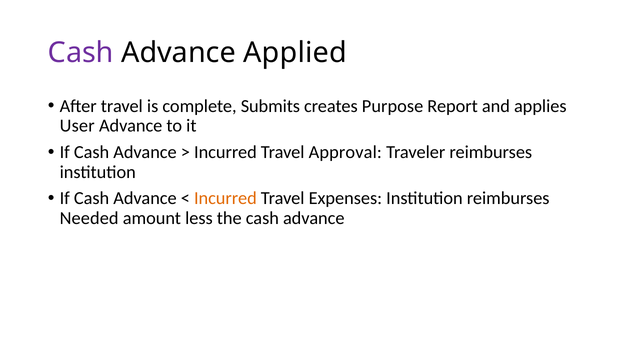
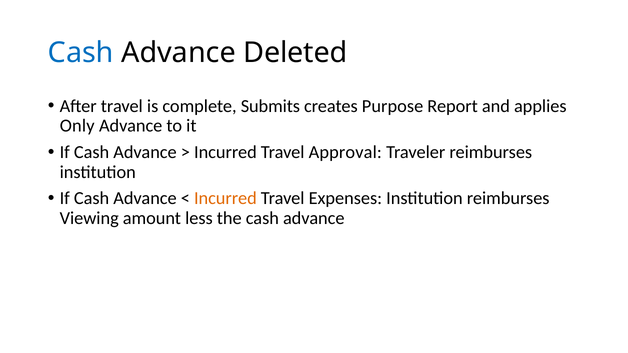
Cash at (81, 53) colour: purple -> blue
Applied: Applied -> Deleted
User: User -> Only
Needed: Needed -> Viewing
